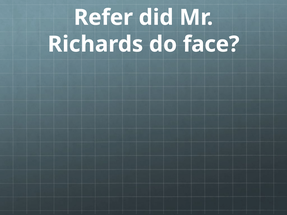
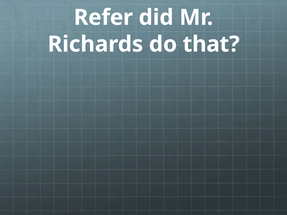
face: face -> that
